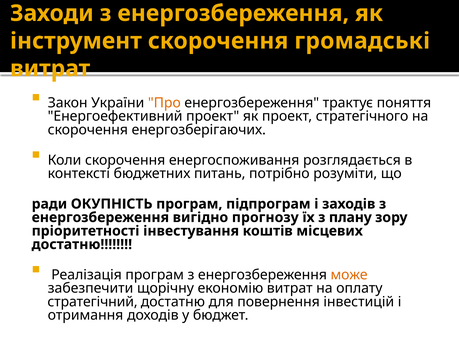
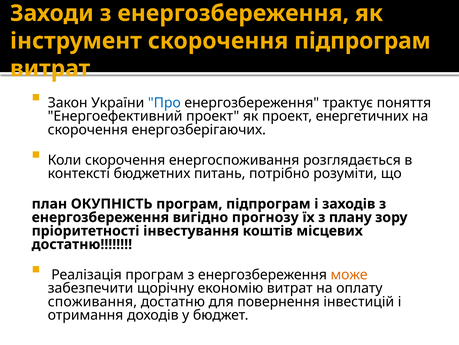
скорочення громадські: громадські -> підпрограм
Про colour: orange -> blue
стратегічного: стратегічного -> енергетичних
ради: ради -> план
стратегічний: стратегічний -> споживання
